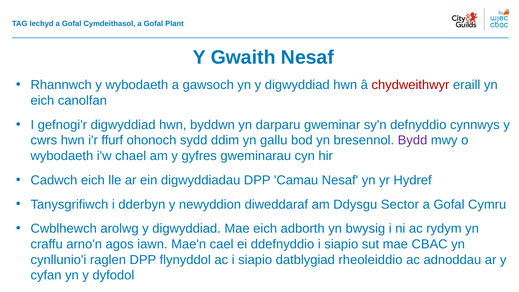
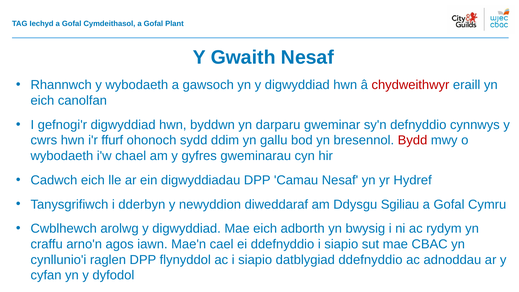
Bydd colour: purple -> red
Sector: Sector -> Sgiliau
datblygiad rheoleiddio: rheoleiddio -> ddefnyddio
